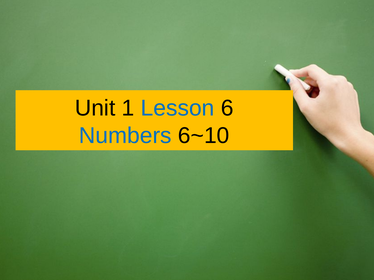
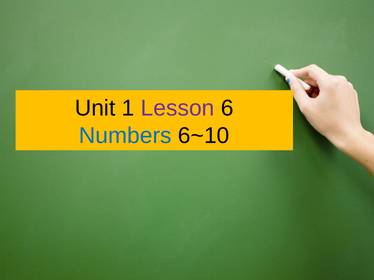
Lesson colour: blue -> purple
